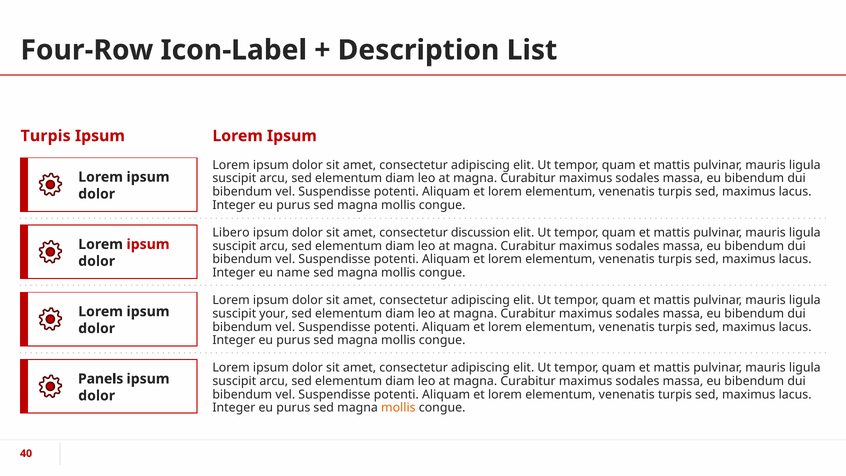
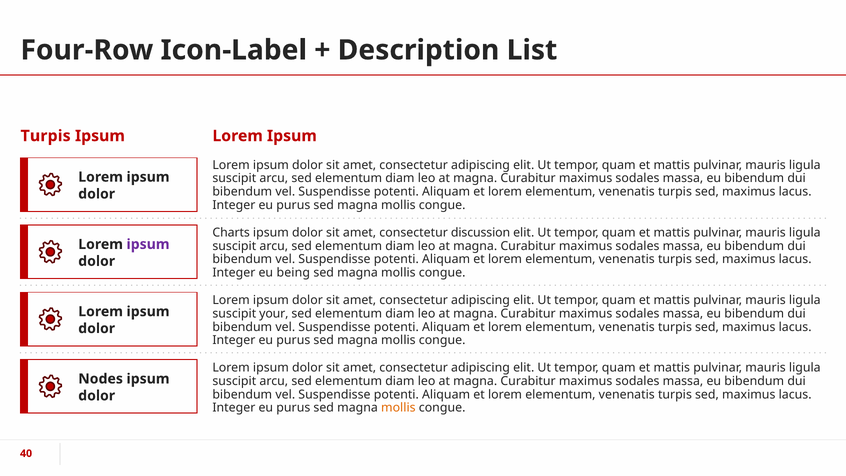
Libero: Libero -> Charts
ipsum at (148, 244) colour: red -> purple
name: name -> being
Panels: Panels -> Nodes
